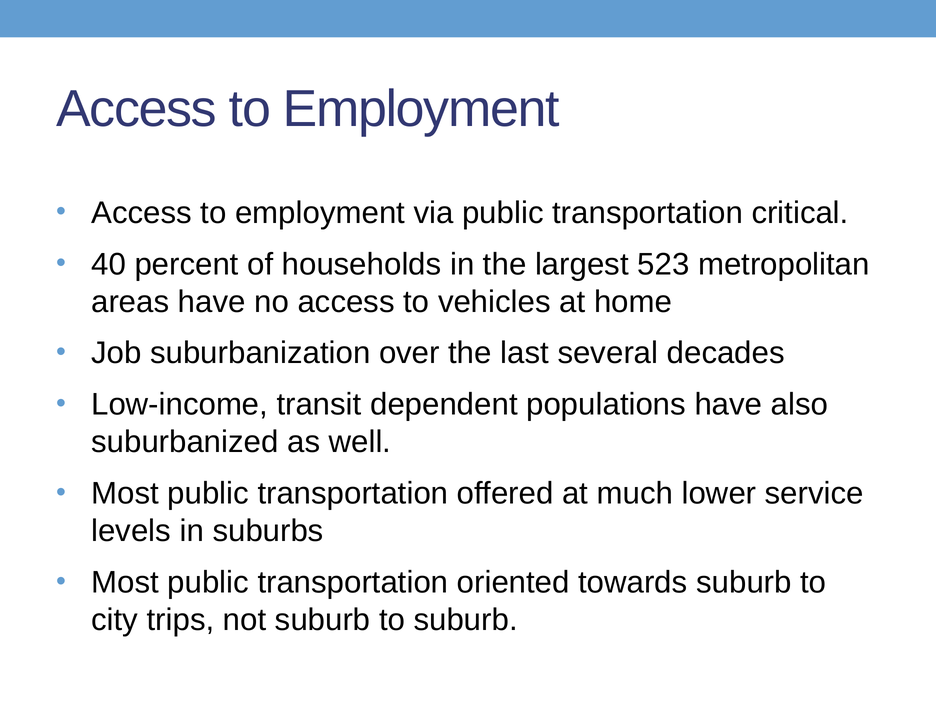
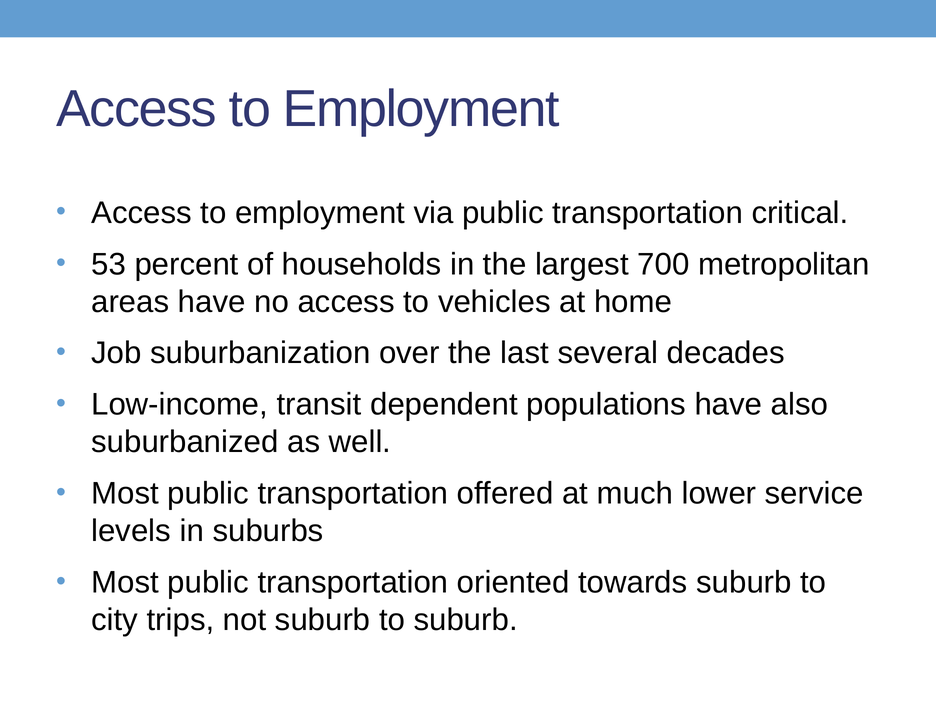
40: 40 -> 53
523: 523 -> 700
